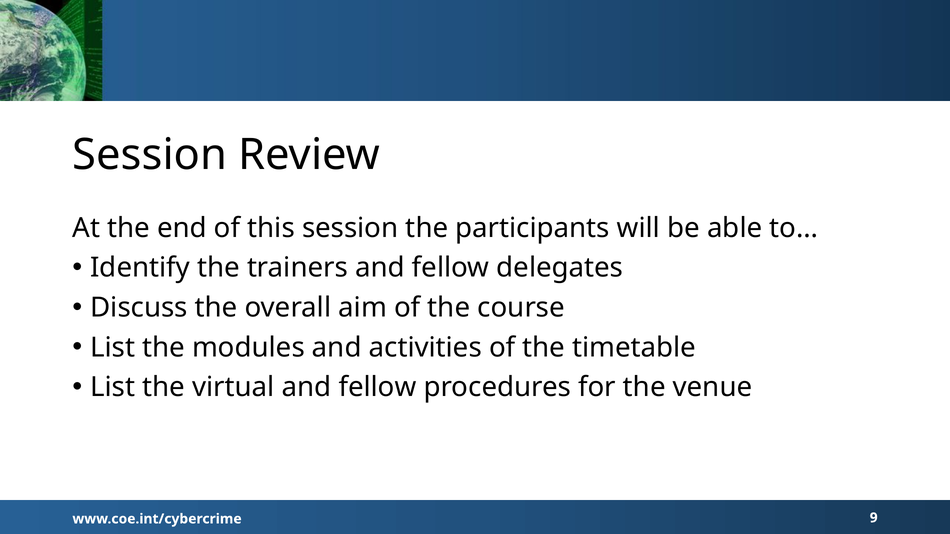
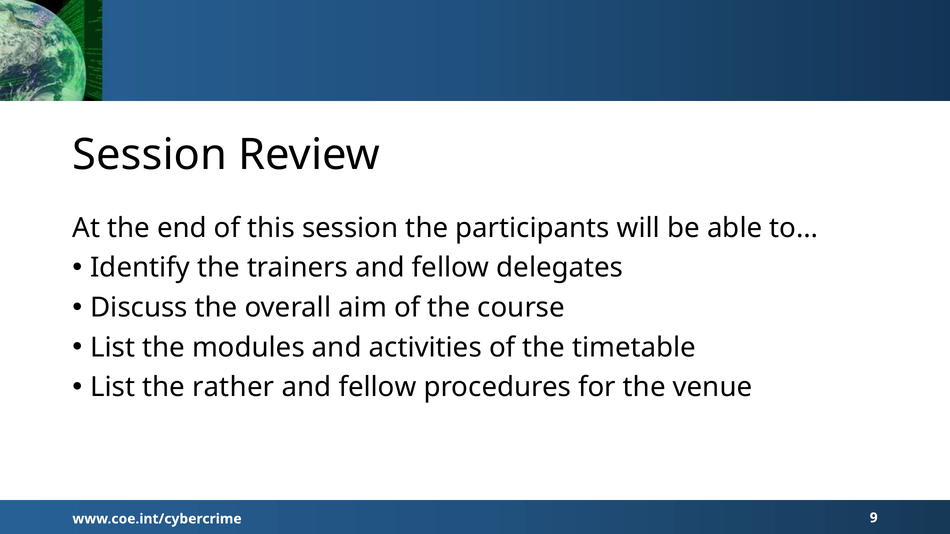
virtual: virtual -> rather
